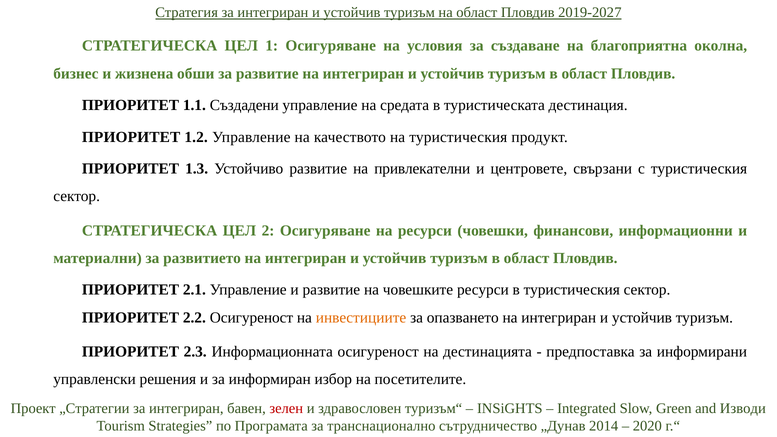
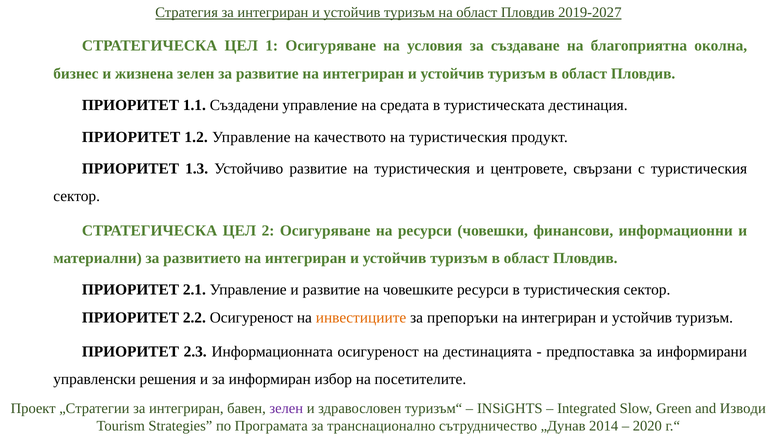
жизнена обши: обши -> зелен
развитие на привлекателни: привлекателни -> туристическия
опазването: опазването -> препоръки
зелен at (286, 409) colour: red -> purple
